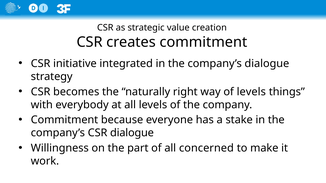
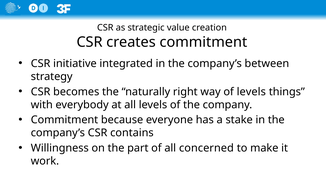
company’s dialogue: dialogue -> between
CSR dialogue: dialogue -> contains
